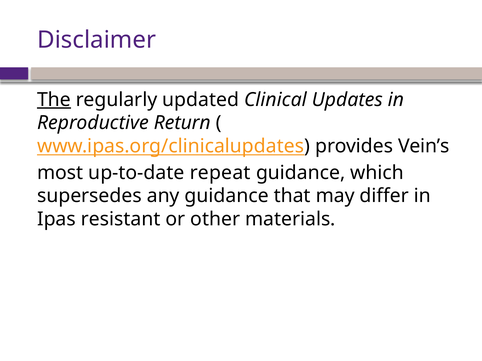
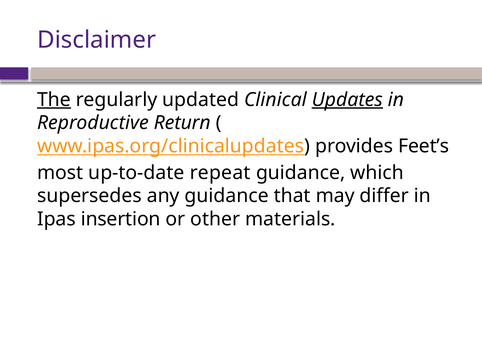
Updates underline: none -> present
Vein’s: Vein’s -> Feet’s
resistant: resistant -> insertion
